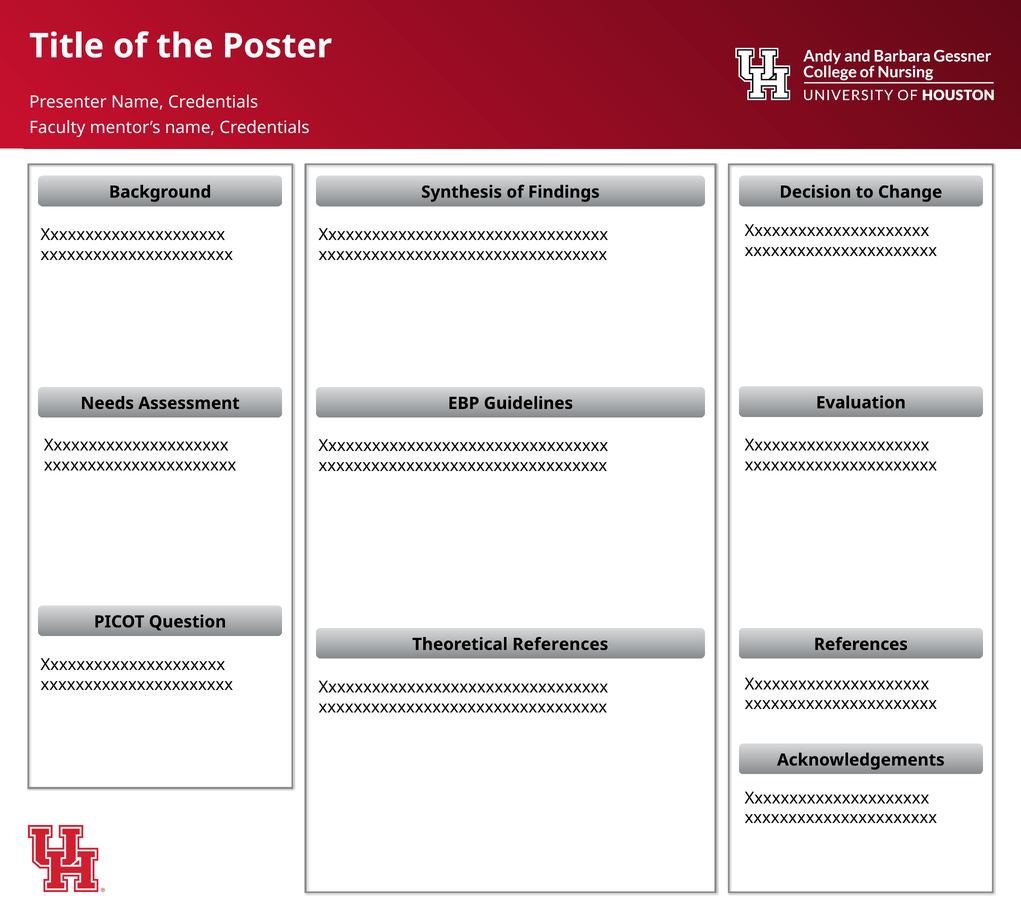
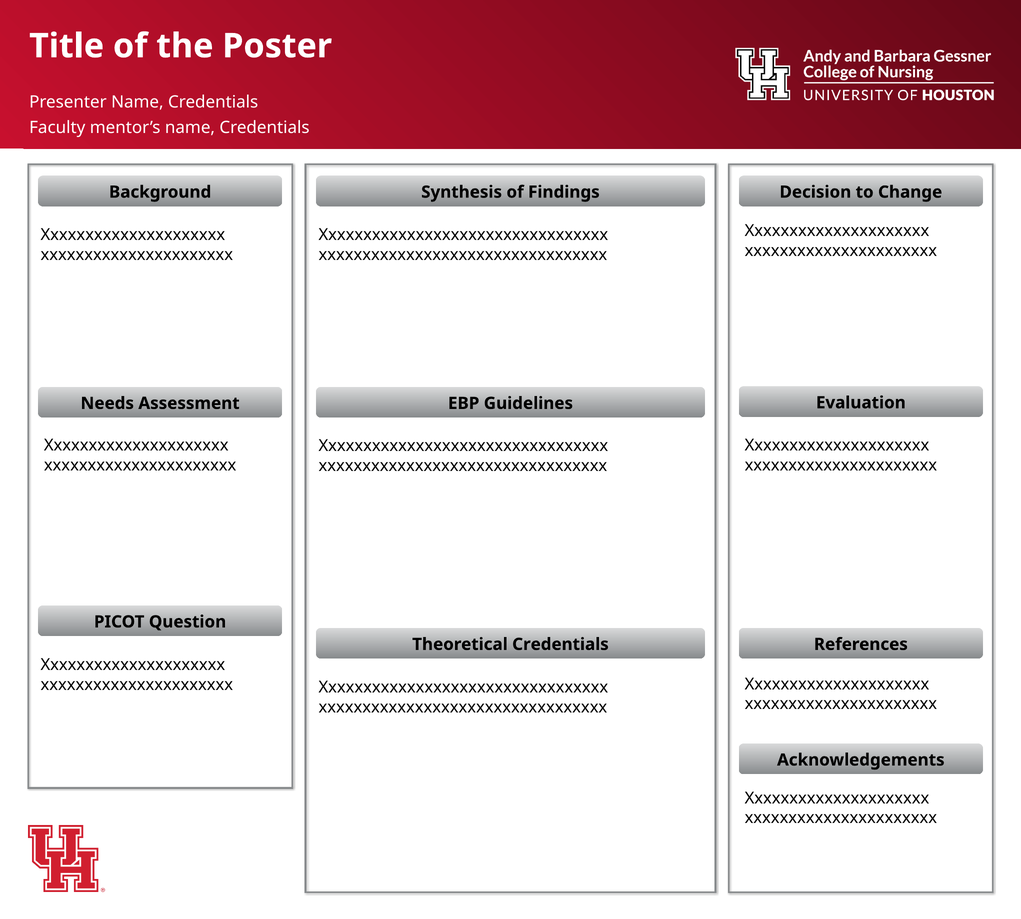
Theoretical References: References -> Credentials
